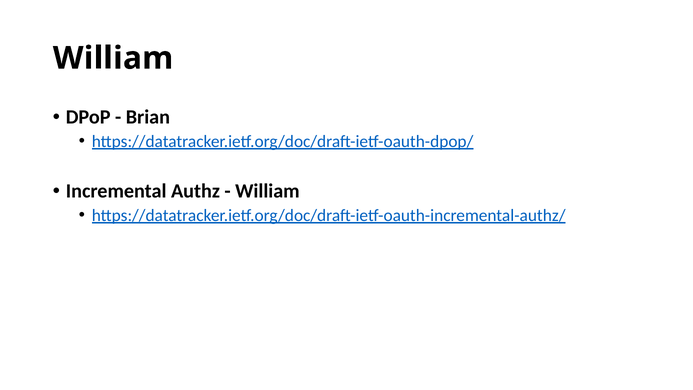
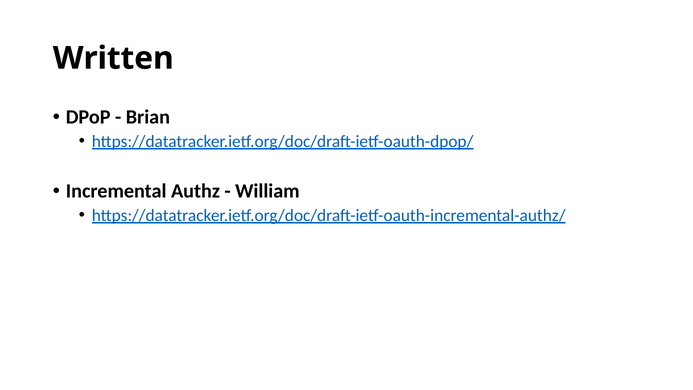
William at (113, 58): William -> Written
